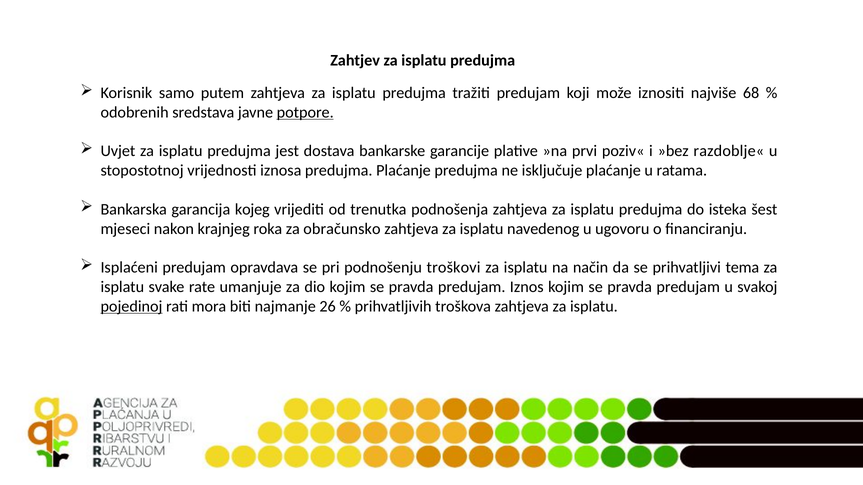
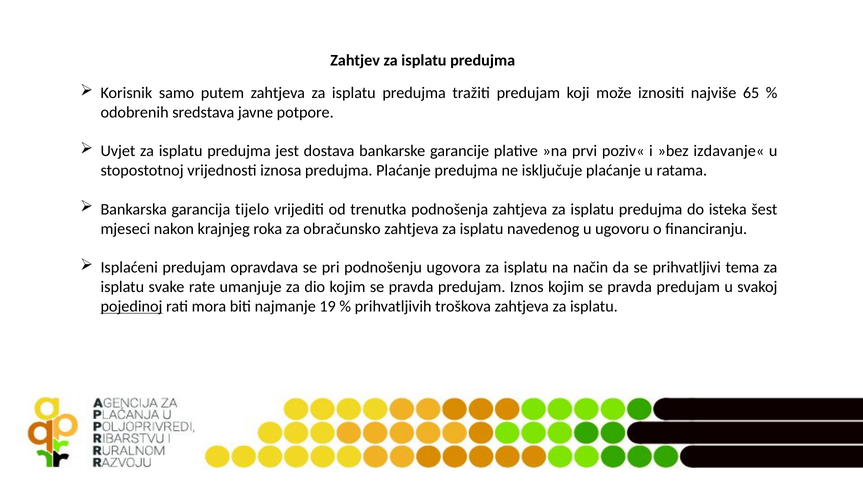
68: 68 -> 65
potpore underline: present -> none
razdoblje«: razdoblje« -> izdavanje«
kojeg: kojeg -> tijelo
troškovi: troškovi -> ugovora
26: 26 -> 19
